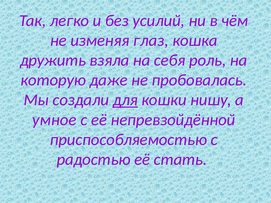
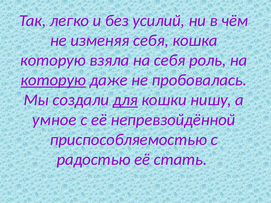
изменяя глаз: глаз -> себя
дружить at (53, 60): дружить -> которую
которую at (53, 80) underline: none -> present
